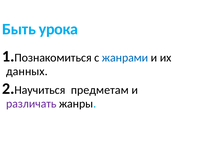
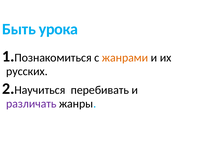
жанрами colour: blue -> orange
данных: данных -> русских
предметам: предметам -> перебивать
